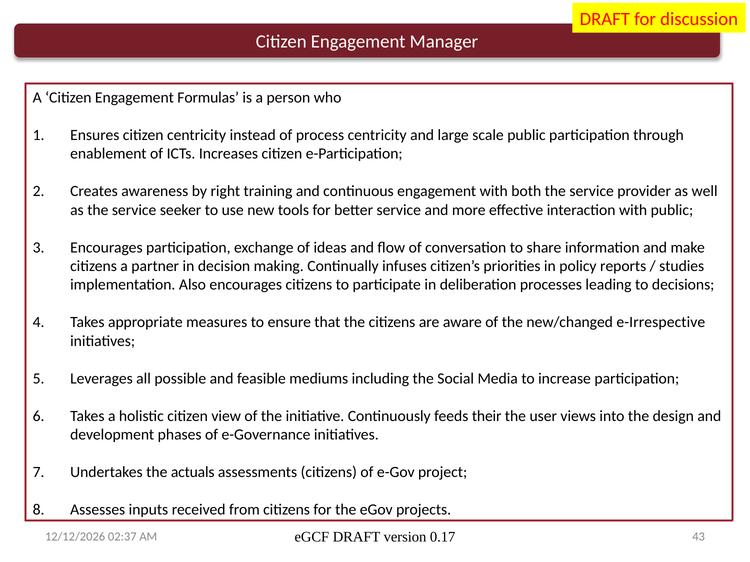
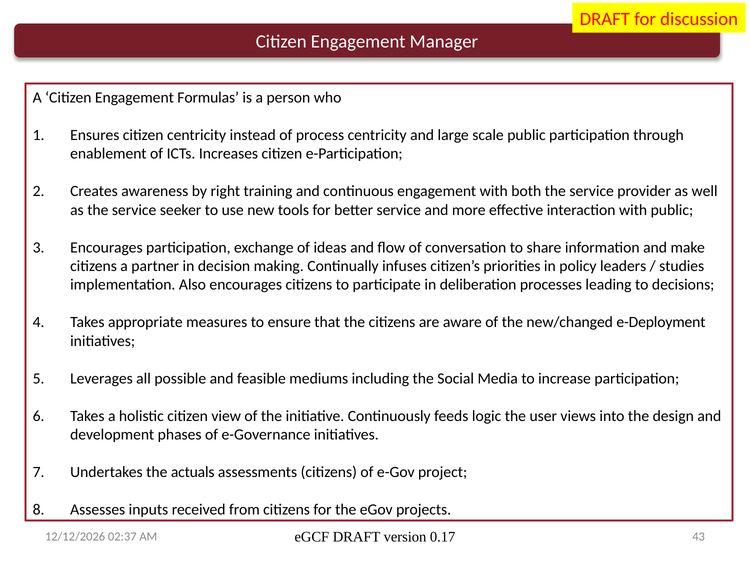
reports: reports -> leaders
e-Irrespective: e-Irrespective -> e-Deployment
their: their -> logic
